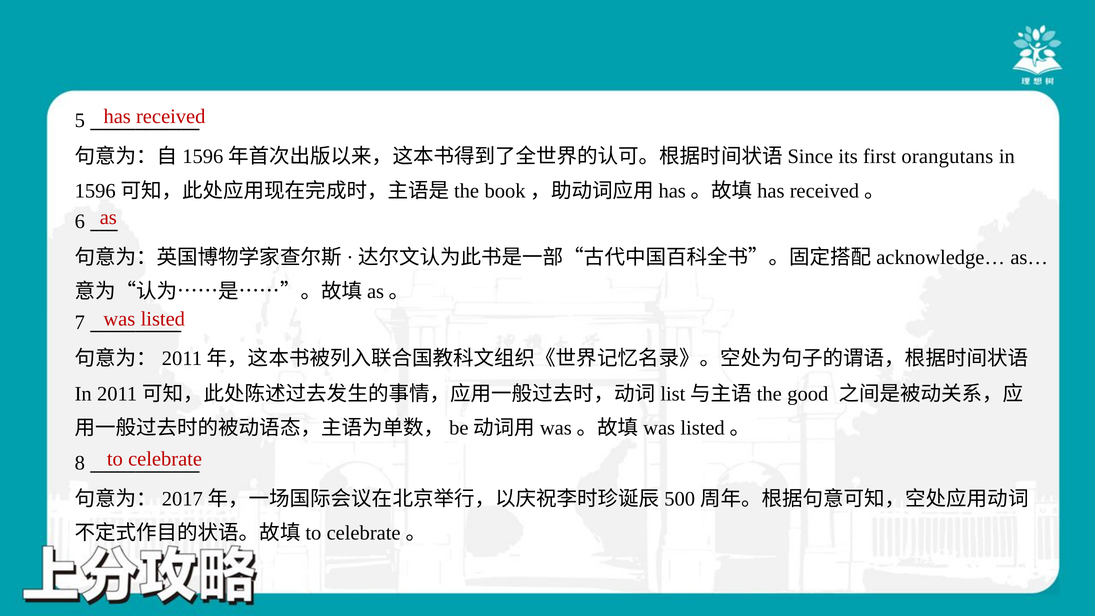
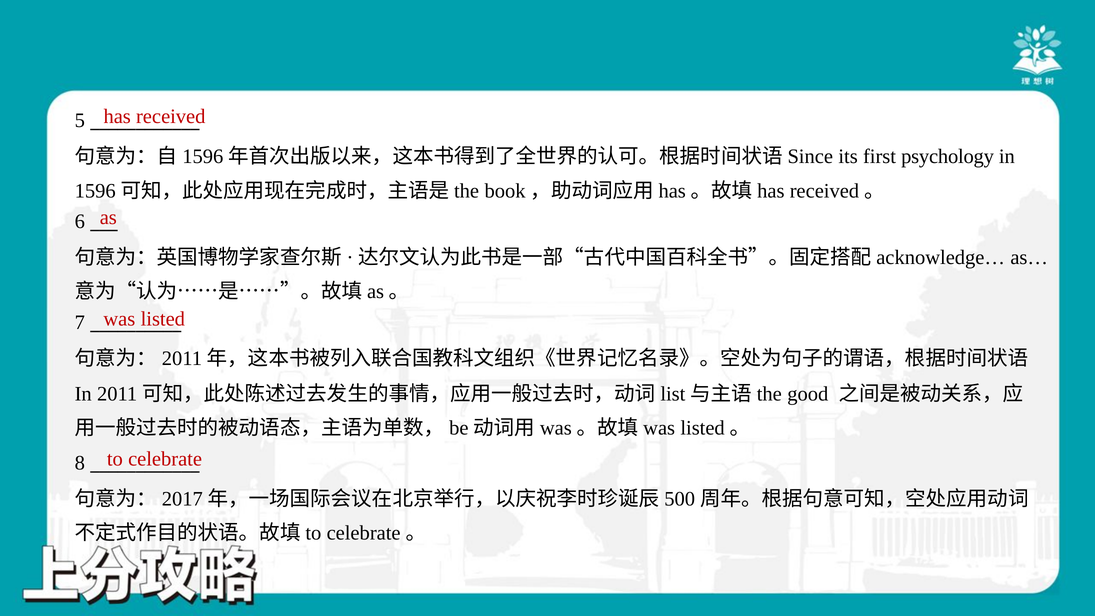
orangutans: orangutans -> psychology
